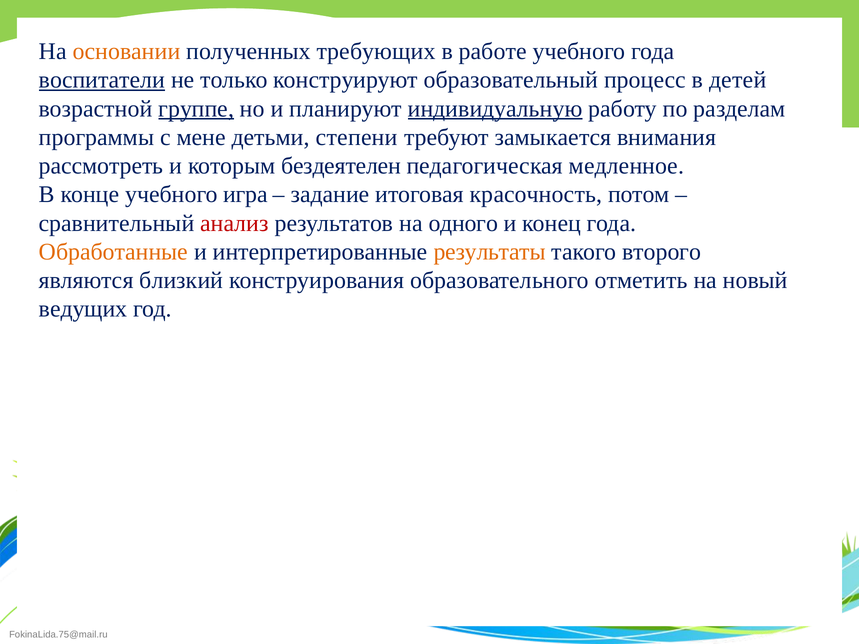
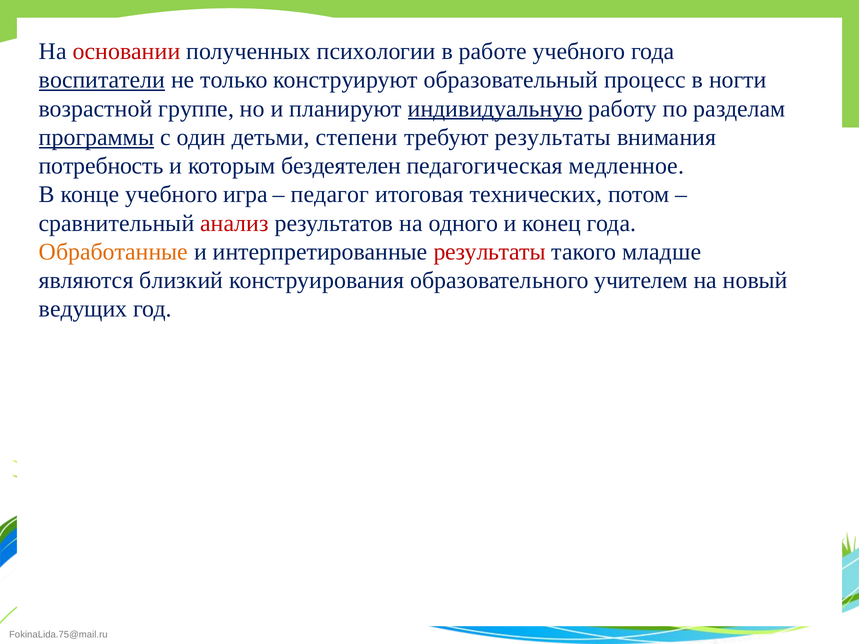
основании colour: orange -> red
требующих: требующих -> психологии
детей: детей -> ногти
группе underline: present -> none
программы underline: none -> present
мене: мене -> один
требуют замыкается: замыкается -> результаты
рассмотреть: рассмотреть -> потребность
задание: задание -> педагог
красочность: красочность -> технических
результаты at (490, 252) colour: orange -> red
второго: второго -> младше
отметить: отметить -> учителем
